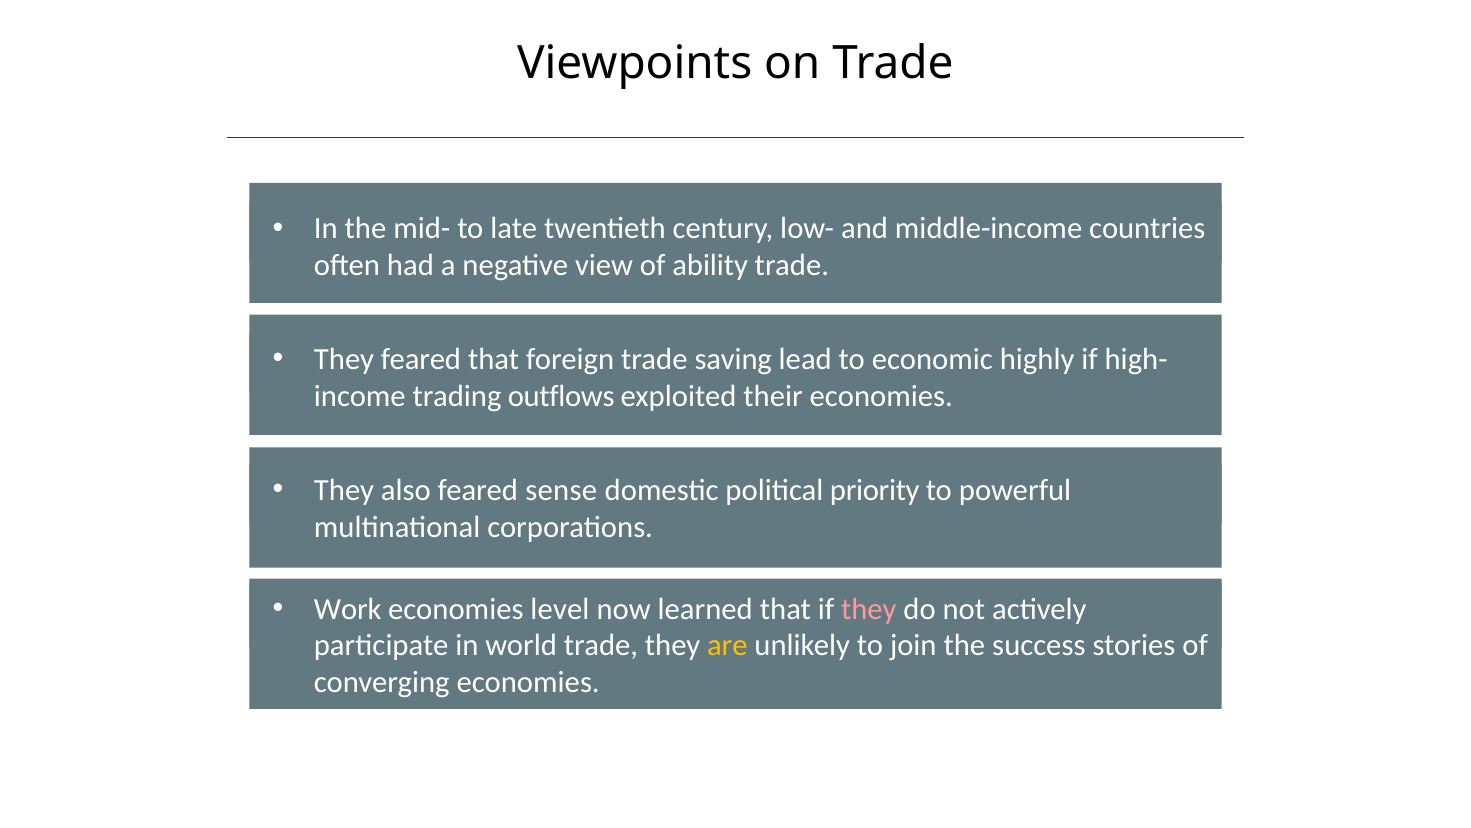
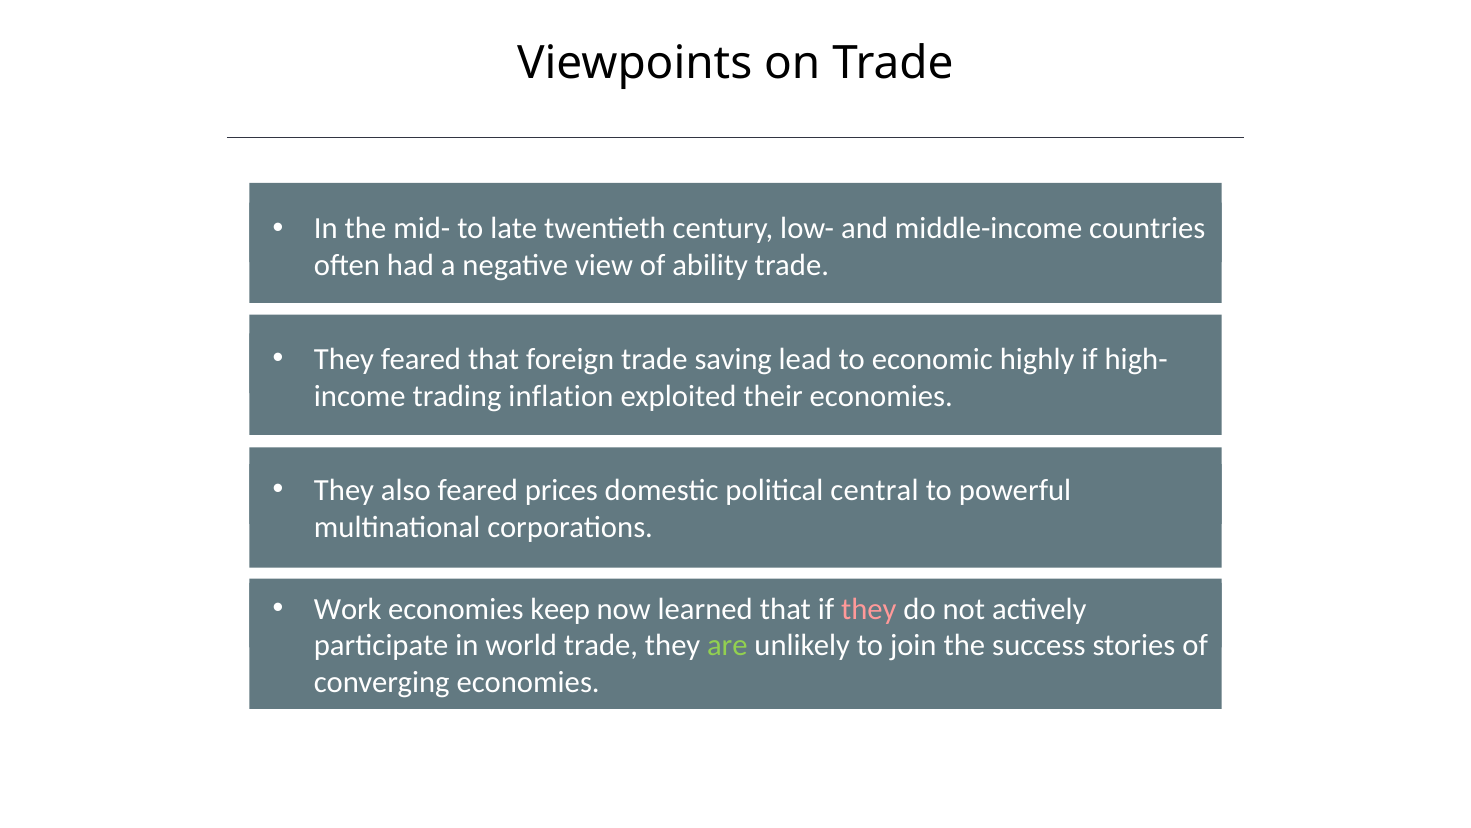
trading outflows: outflows -> inflation
sense: sense -> prices
priority: priority -> central
level: level -> keep
are colour: yellow -> light green
